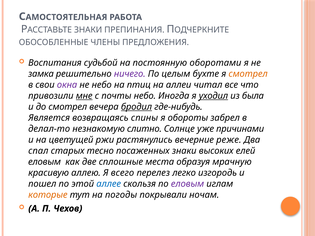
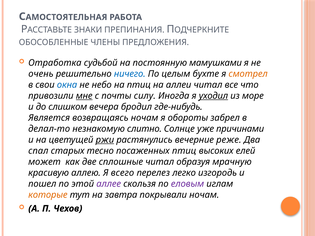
Воспитания: Воспитания -> Отработка
оборотами: оборотами -> мамушками
замка: замка -> очень
ничего colour: purple -> blue
окна colour: purple -> blue
почты небо: небо -> силу
была: была -> море
до смотрел: смотрел -> слишком
бродил underline: present -> none
возвращаясь спины: спины -> ночам
ржи underline: none -> present
посаженных знаки: знаки -> птиц
еловым at (45, 162): еловым -> может
сплошные места: места -> читал
аллее colour: blue -> purple
погоды: погоды -> завтра
